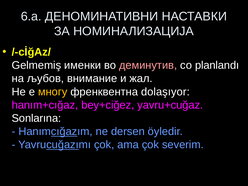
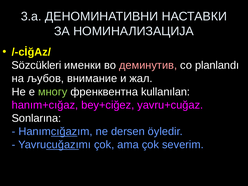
6.a: 6.a -> 3.a
Gelmemiş: Gelmemiş -> Sözcükleri
многу colour: yellow -> light green
dolaşıyor: dolaşıyor -> kullanılan
